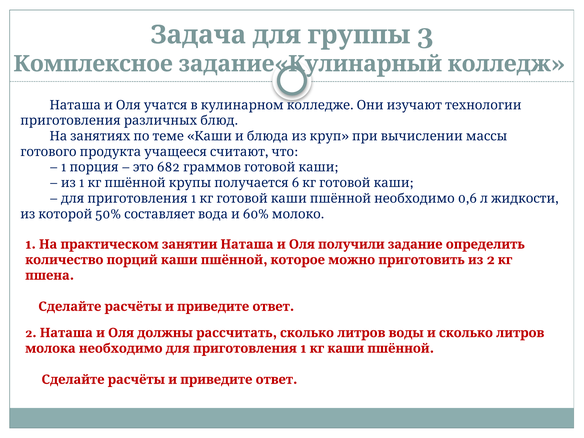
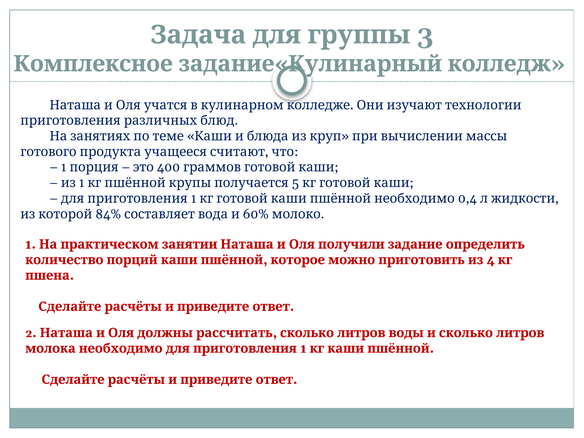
682: 682 -> 400
6: 6 -> 5
0,6: 0,6 -> 0,4
50%: 50% -> 84%
2 at (491, 260): 2 -> 4
